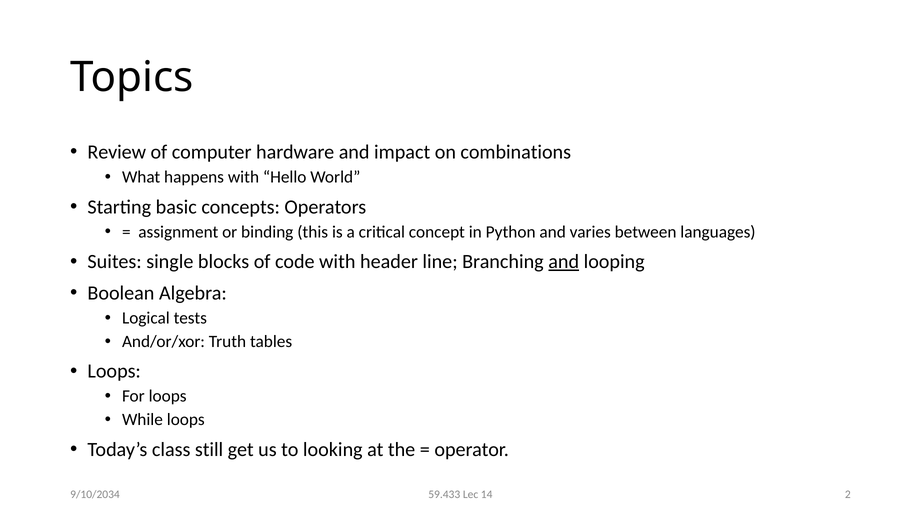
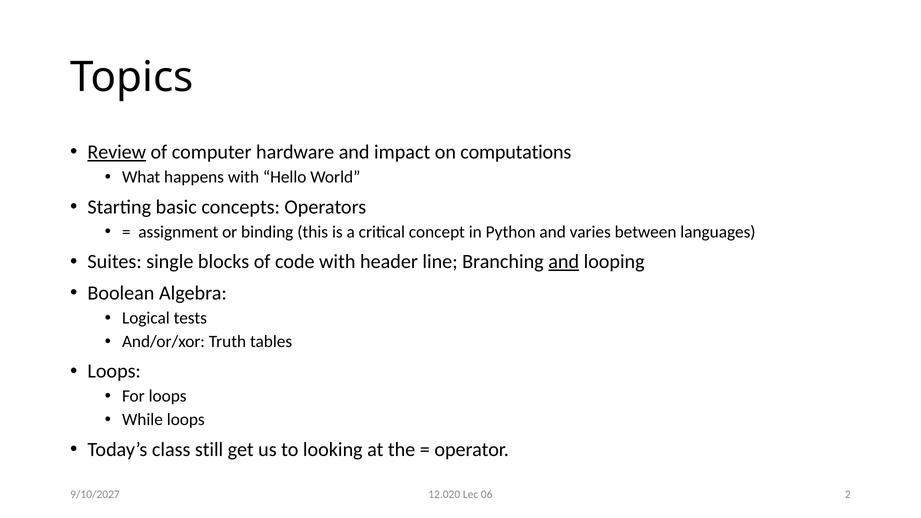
Review underline: none -> present
combinations: combinations -> computations
59.433: 59.433 -> 12.020
14: 14 -> 06
9/10/2034: 9/10/2034 -> 9/10/2027
